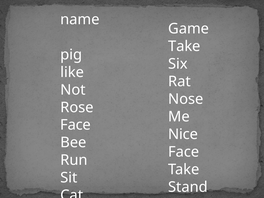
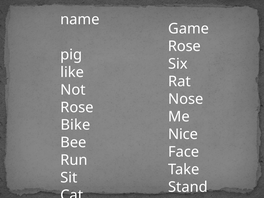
Take at (184, 46): Take -> Rose
Face at (76, 125): Face -> Bike
